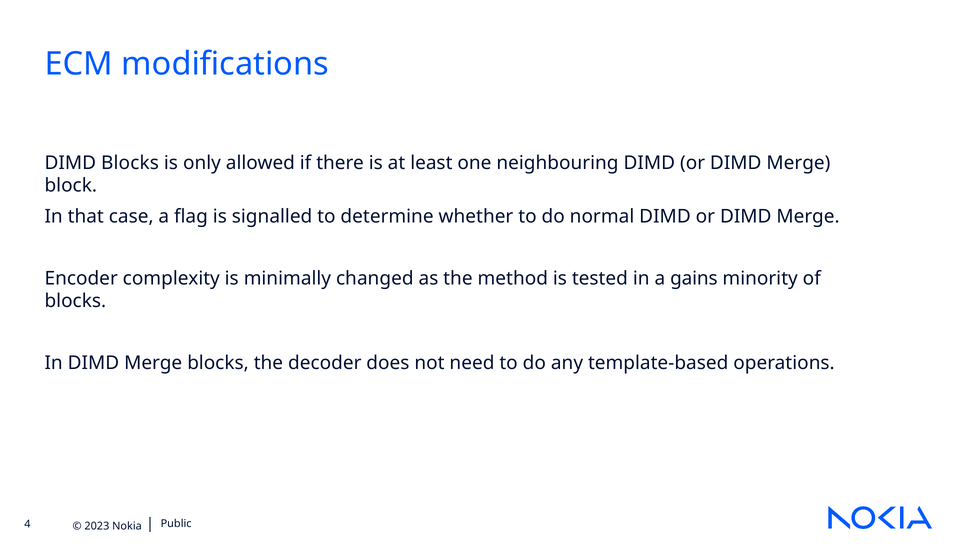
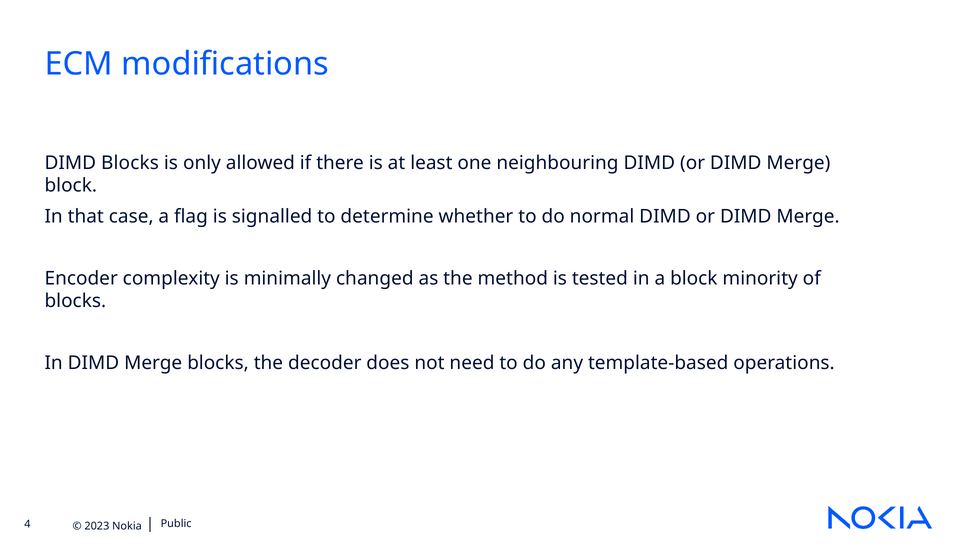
a gains: gains -> block
